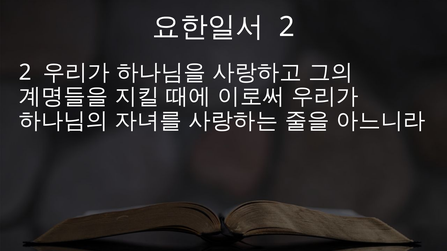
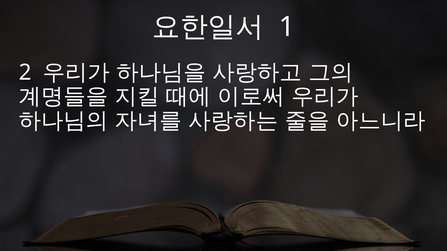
2 at (287, 27): 2 -> 1
